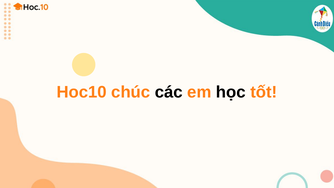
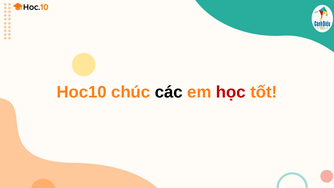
học colour: black -> red
